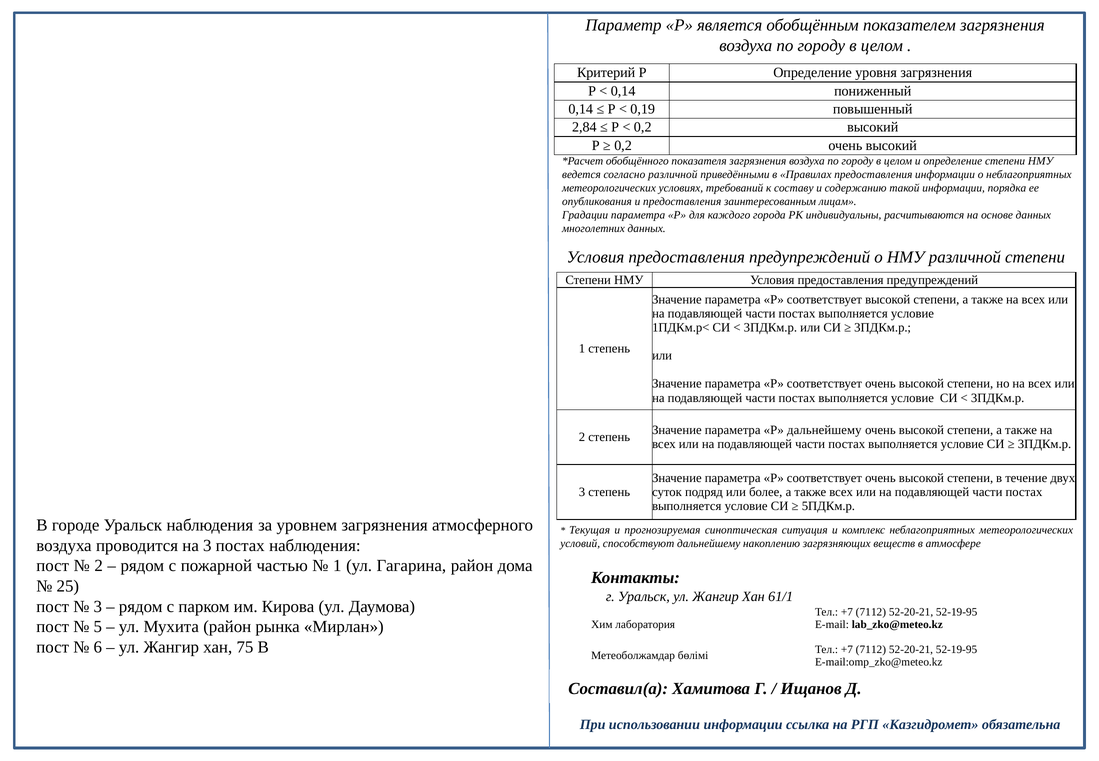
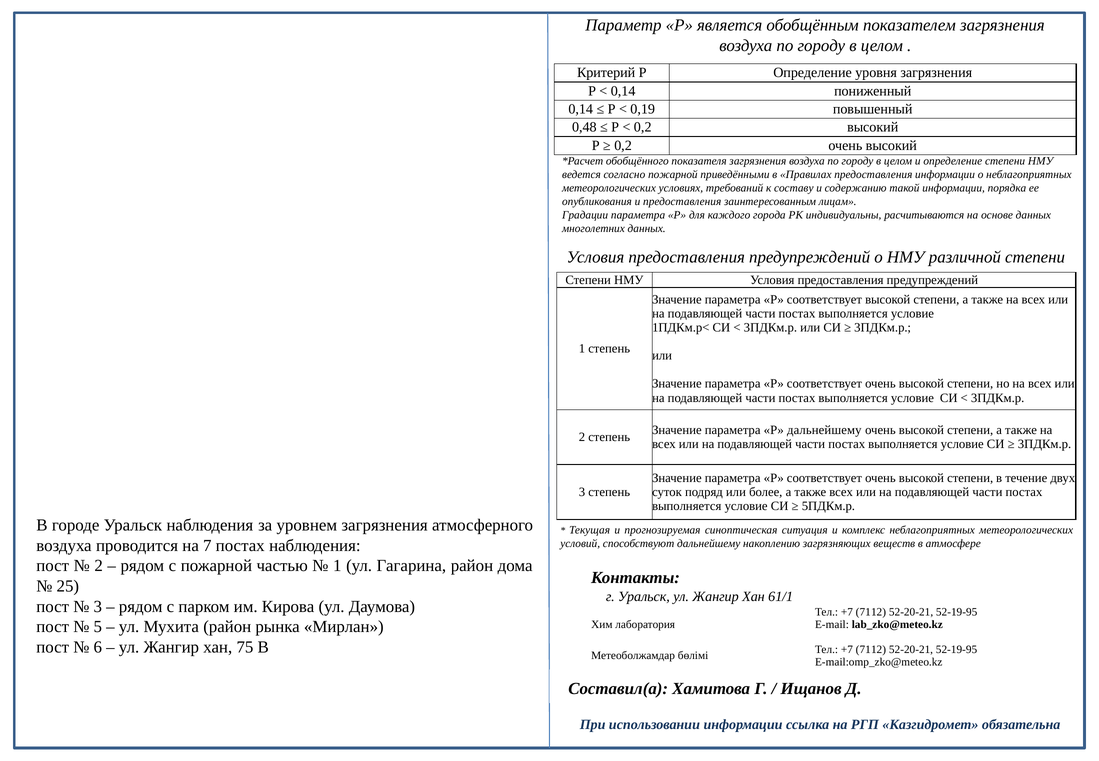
2,84: 2,84 -> 0,48
согласно различной: различной -> пожарной
на 3: 3 -> 7
